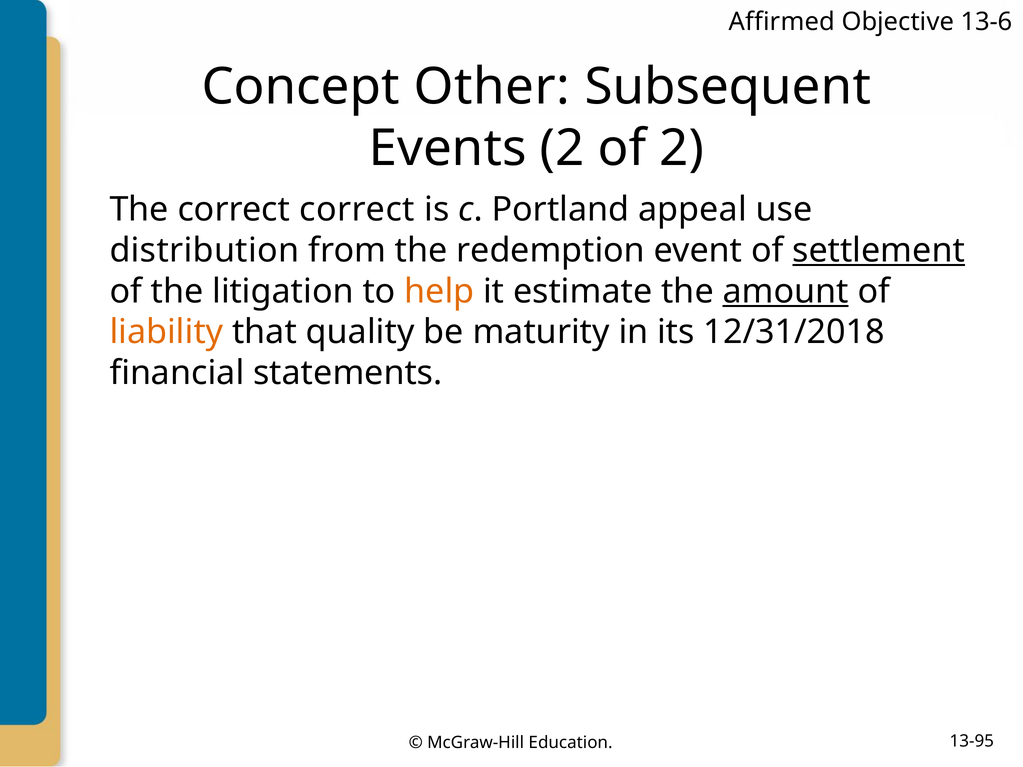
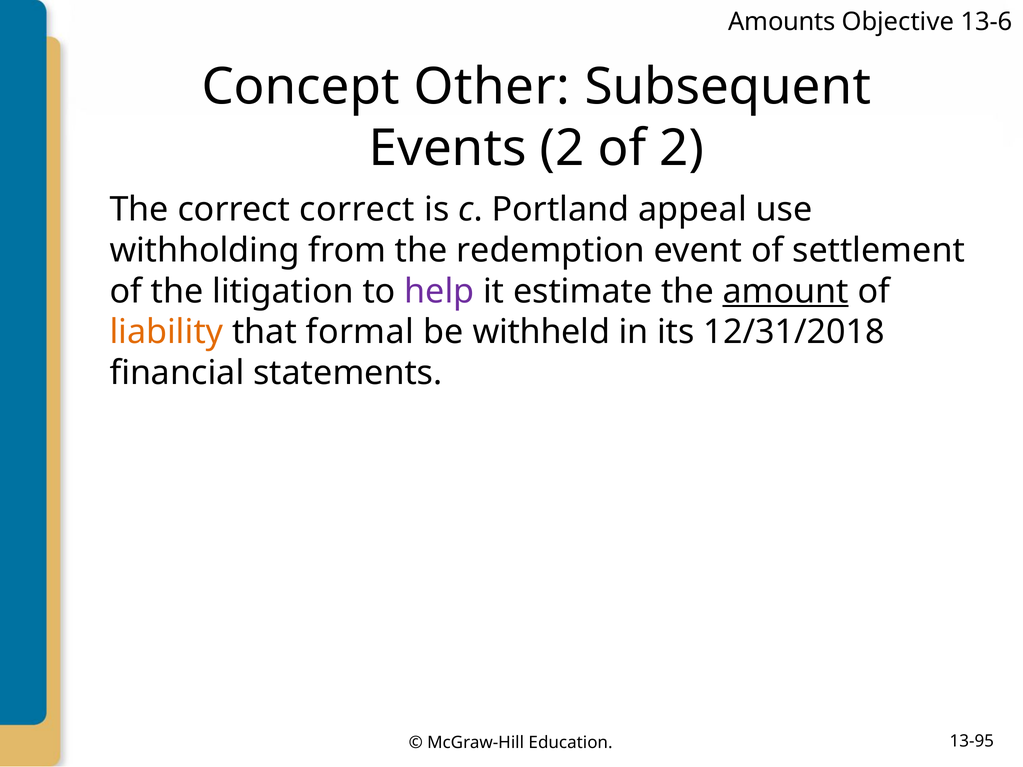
Affirmed: Affirmed -> Amounts
distribution: distribution -> withholding
settlement underline: present -> none
help colour: orange -> purple
quality: quality -> formal
maturity: maturity -> withheld
